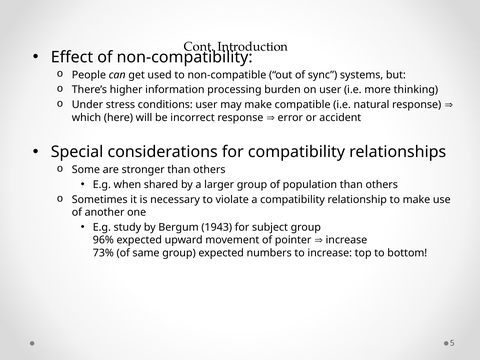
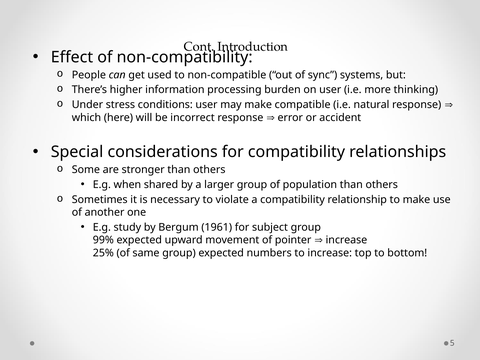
1943: 1943 -> 1961
96%: 96% -> 99%
73%: 73% -> 25%
